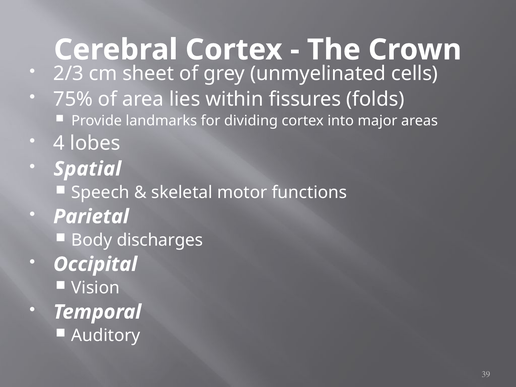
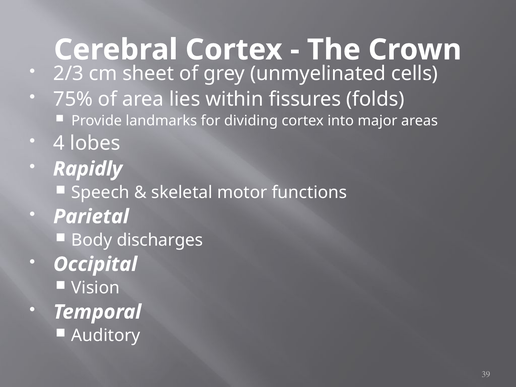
Spatial: Spatial -> Rapidly
